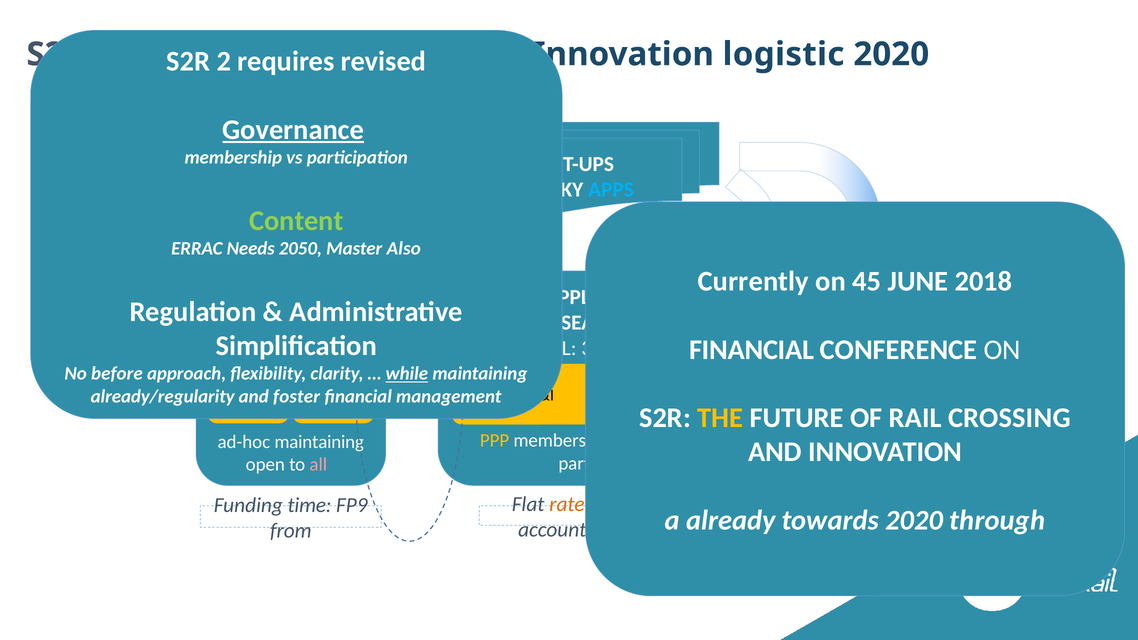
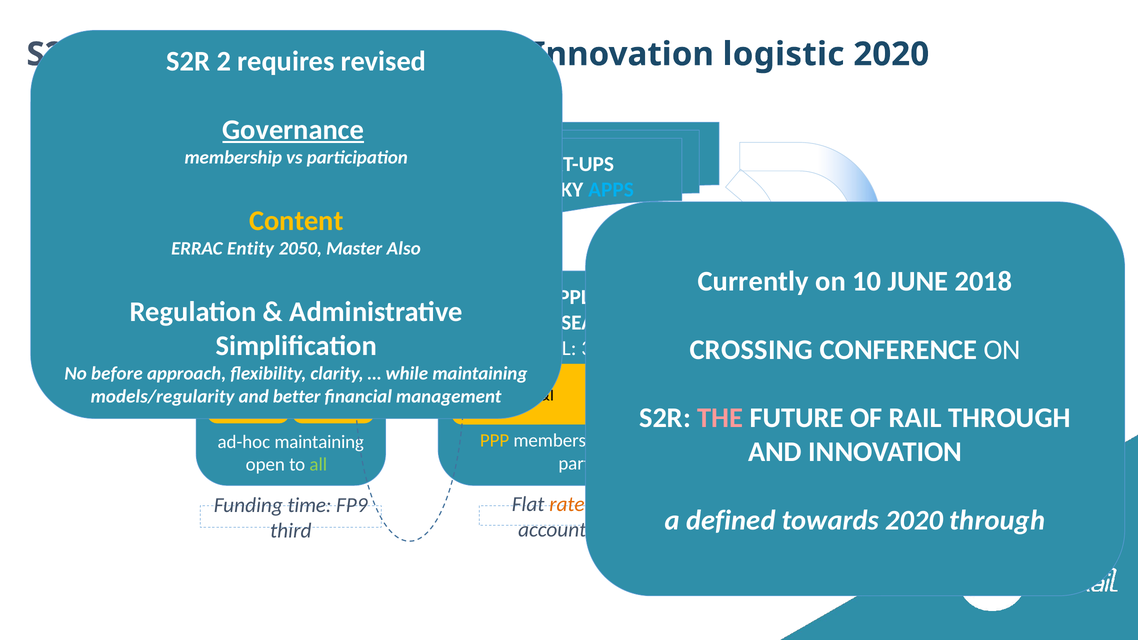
Content colour: light green -> yellow
ERRAC Needs: Needs -> Entity
45: 45 -> 10
FINANCIAL at (752, 350): FINANCIAL -> CROSSING
while underline: present -> none
already/regularity: already/regularity -> models/regularity
foster: foster -> better
THE colour: yellow -> pink
CROSSING at (1009, 418): CROSSING -> THROUGH
all at (318, 465) colour: pink -> light green
already: already -> defined
from at (291, 531): from -> third
